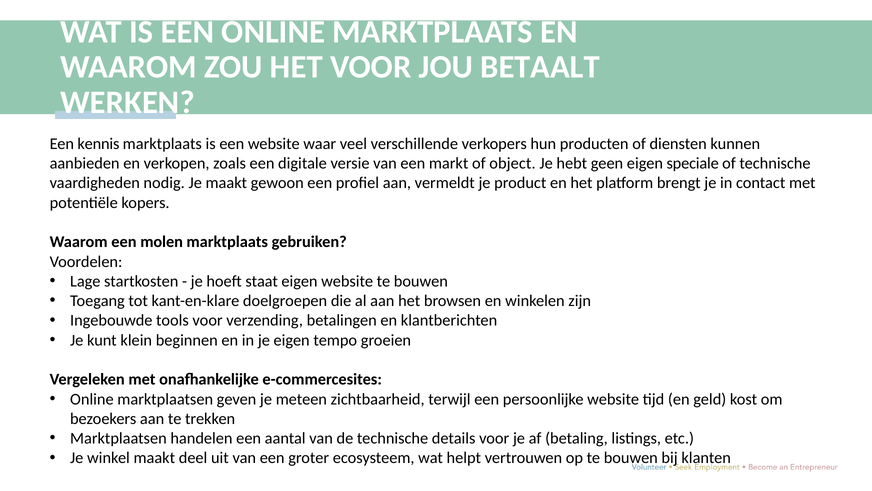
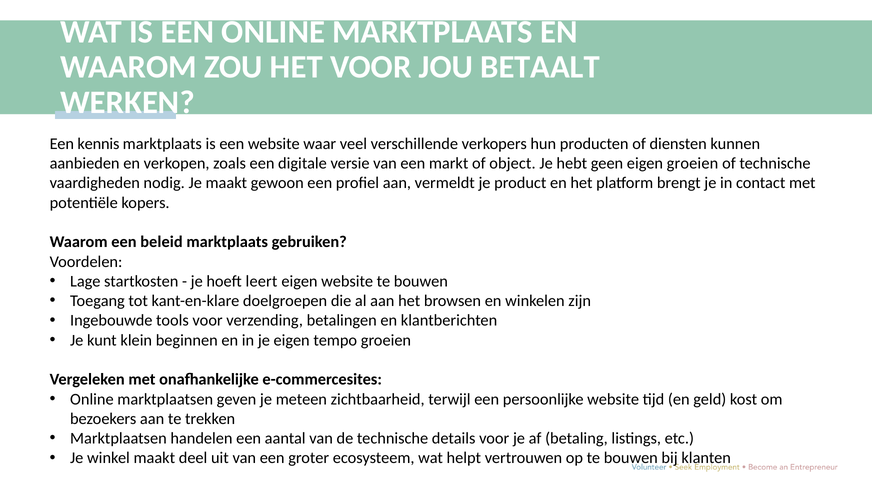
eigen speciale: speciale -> groeien
molen: molen -> beleid
staat: staat -> leert
